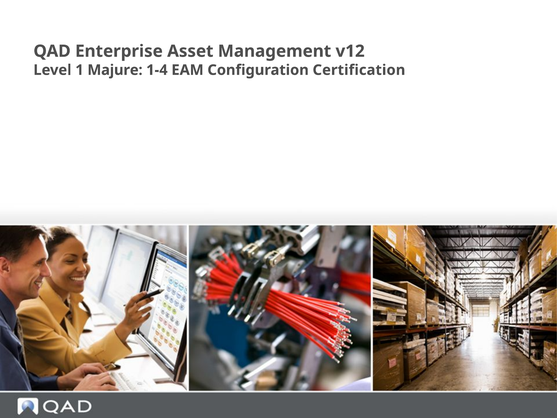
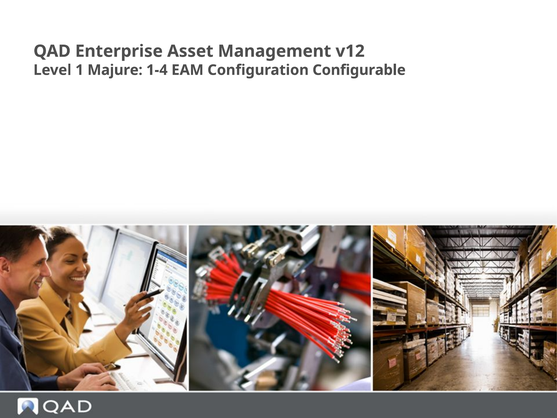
Certification: Certification -> Configurable
